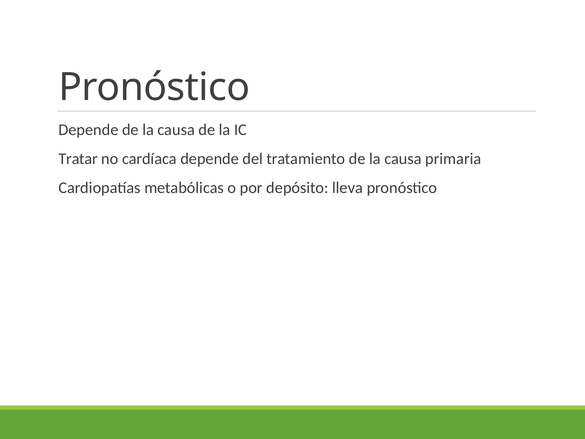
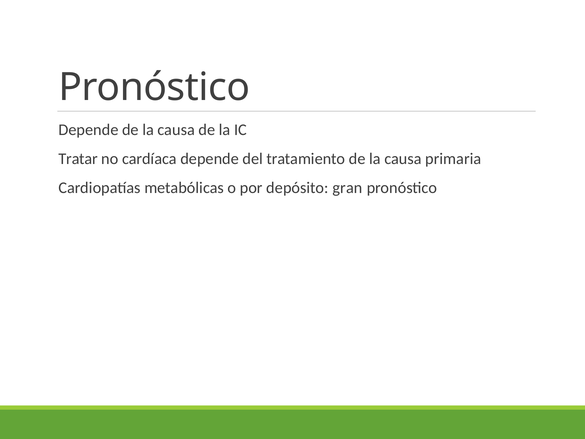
lleva: lleva -> gran
